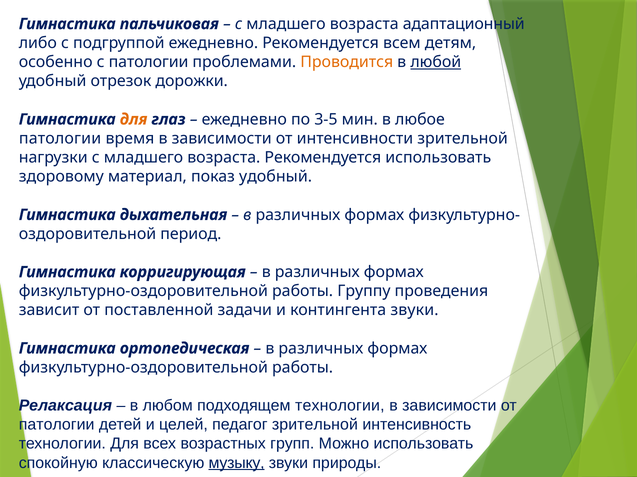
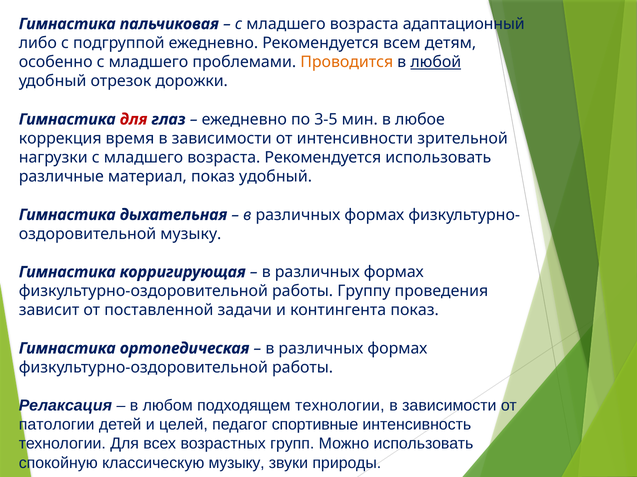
особенно с патологии: патологии -> младшего
для at (134, 120) colour: orange -> red
патологии at (60, 139): патологии -> коррекция
здоровому: здоровому -> различные
период at (191, 234): период -> музыку
контингента звуки: звуки -> показ
педагог зрительной: зрительной -> спортивные
музыку at (237, 464) underline: present -> none
